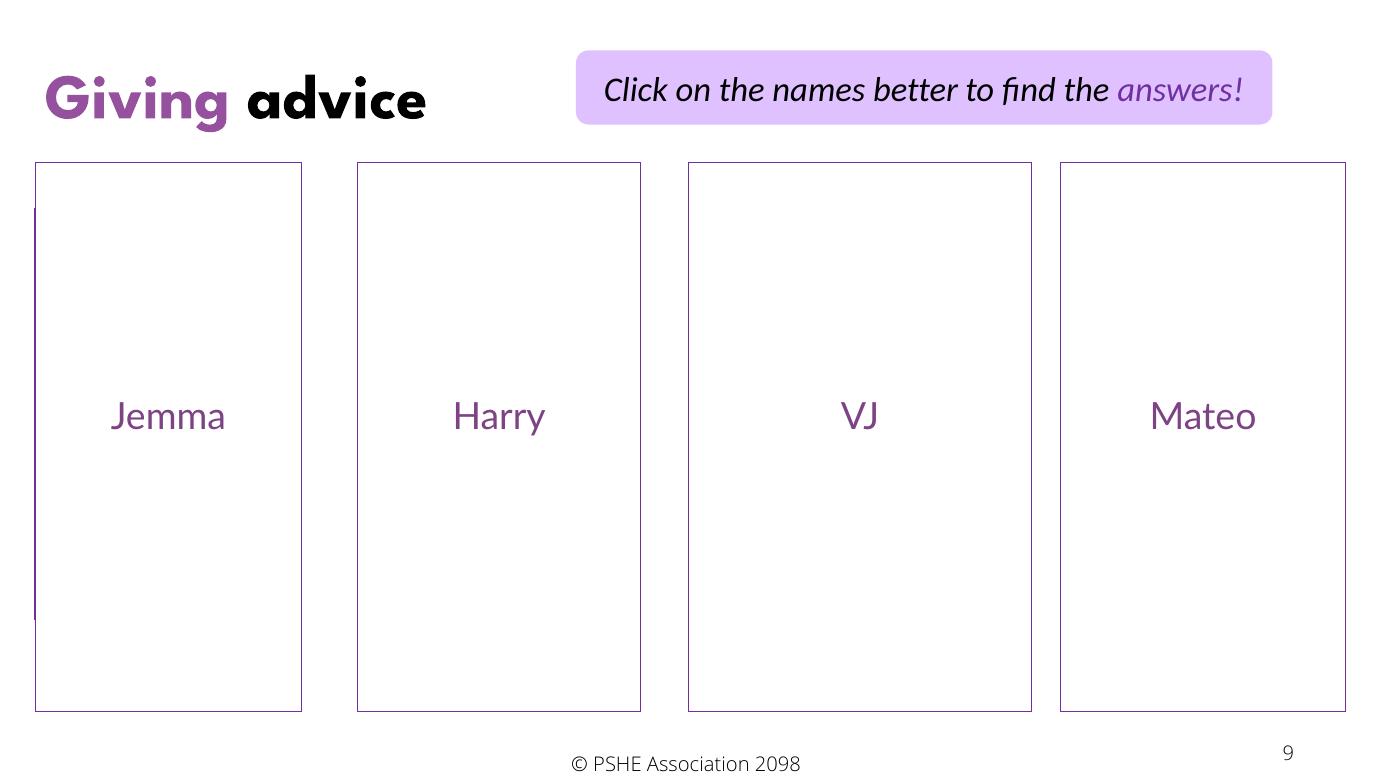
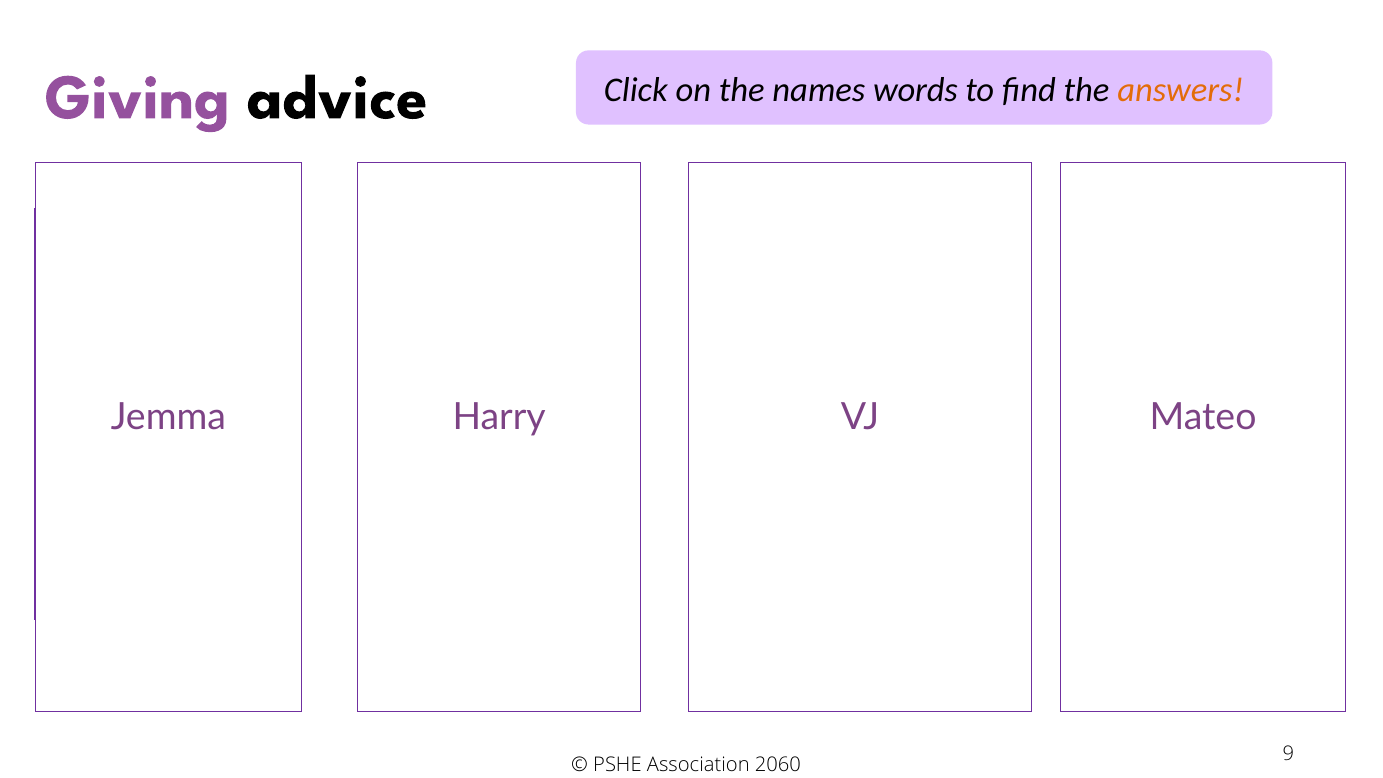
names better: better -> words
answers colour: purple -> orange
2098: 2098 -> 2060
